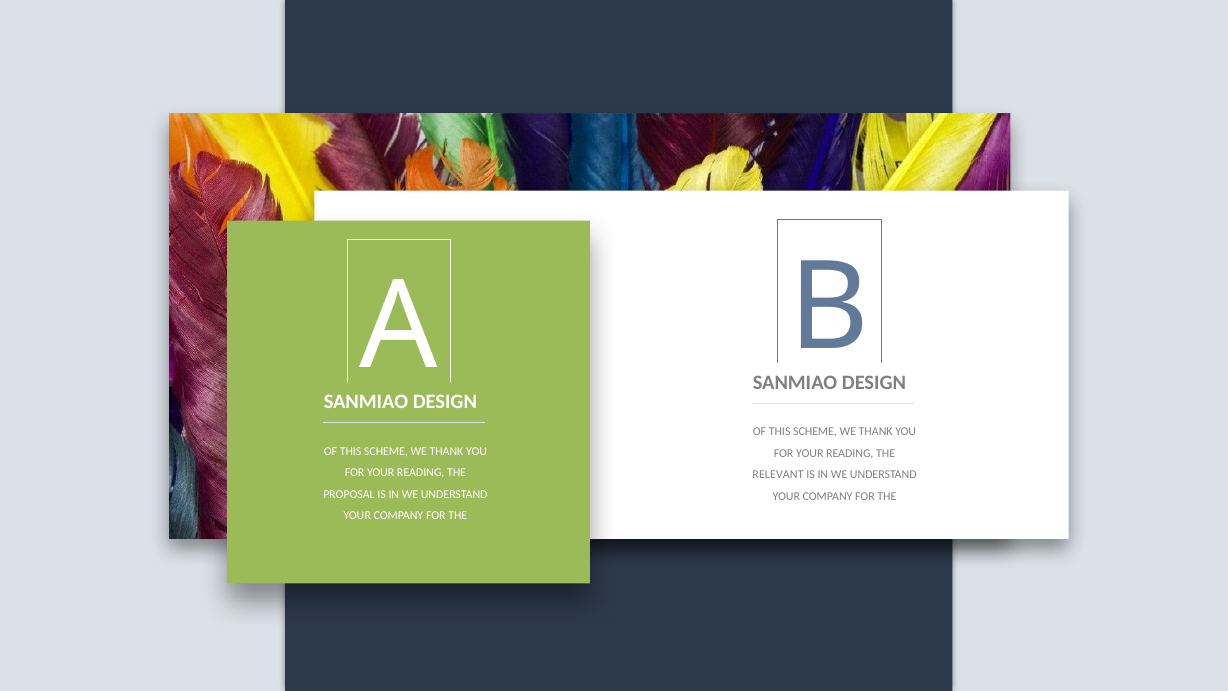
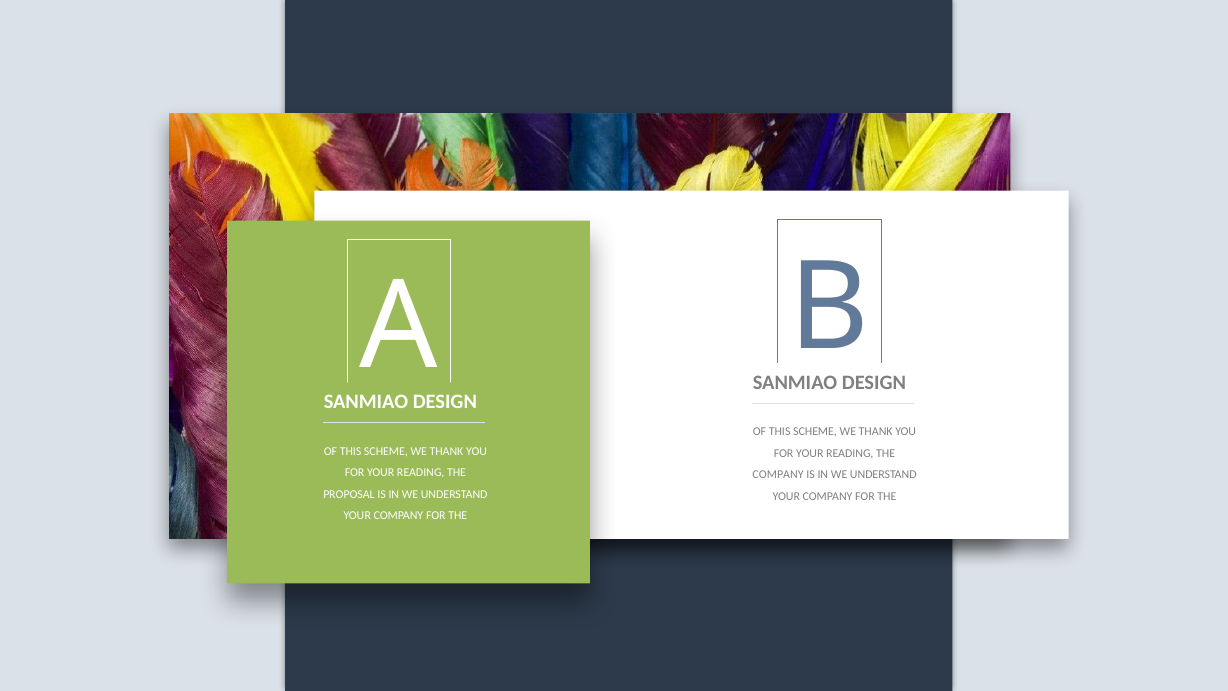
RELEVANT at (778, 475): RELEVANT -> COMPANY
